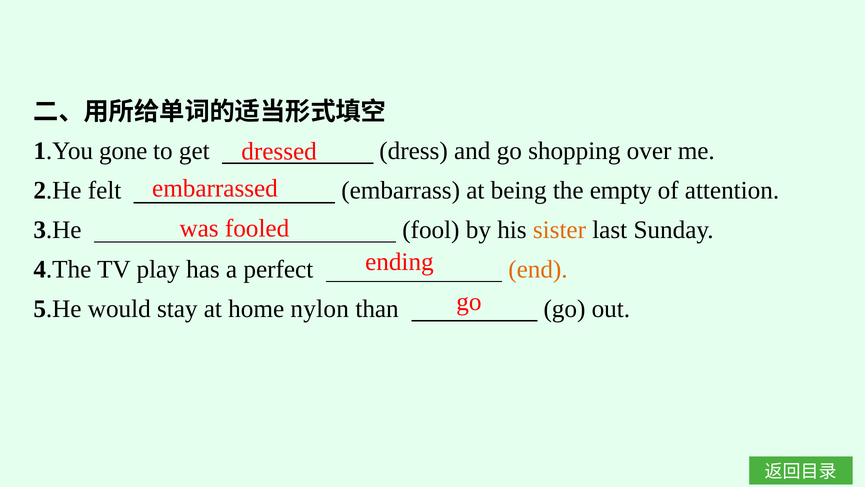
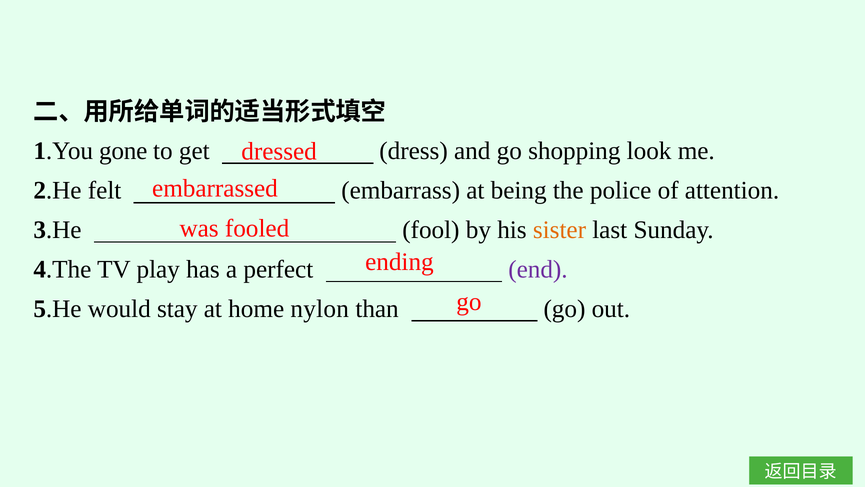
over: over -> look
empty: empty -> police
end colour: orange -> purple
